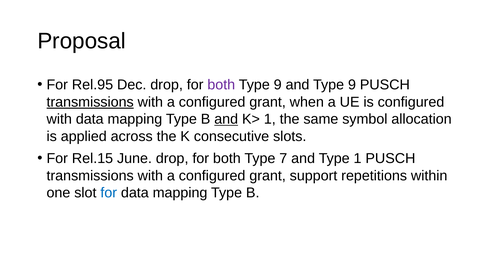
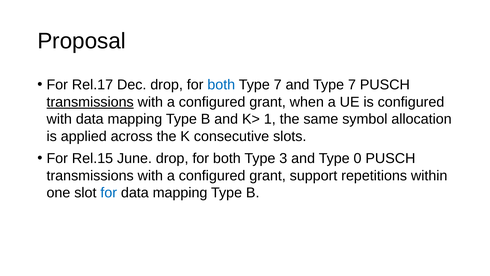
Rel.95: Rel.95 -> Rel.17
both at (221, 85) colour: purple -> blue
9 at (278, 85): 9 -> 7
and Type 9: 9 -> 7
and at (226, 119) underline: present -> none
7: 7 -> 3
Type 1: 1 -> 0
